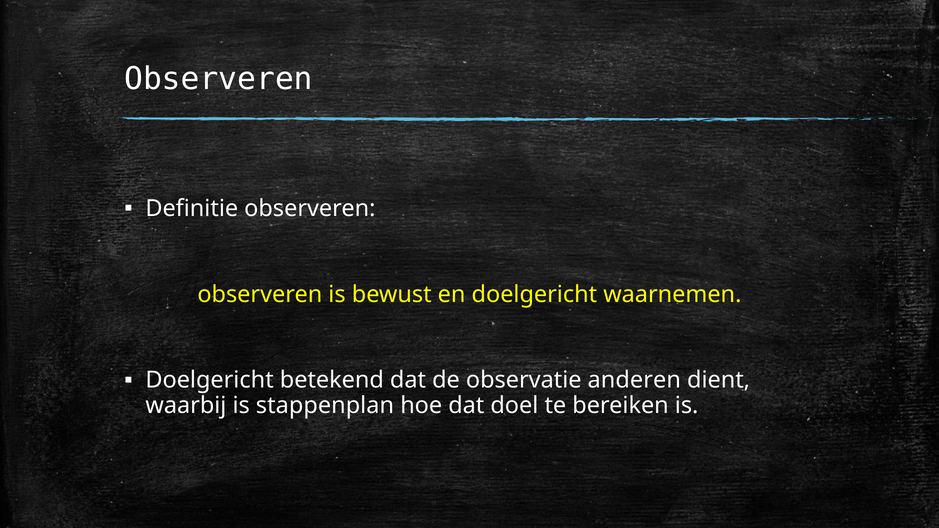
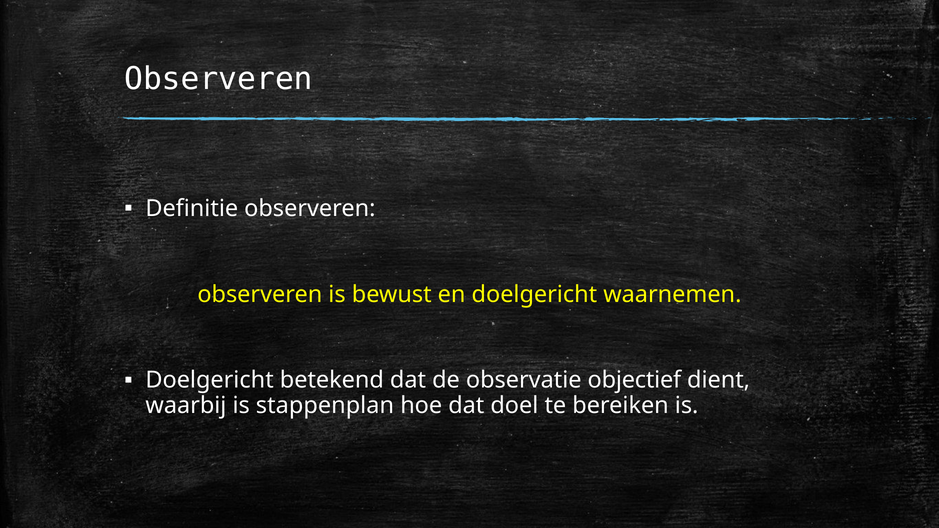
anderen: anderen -> objectief
